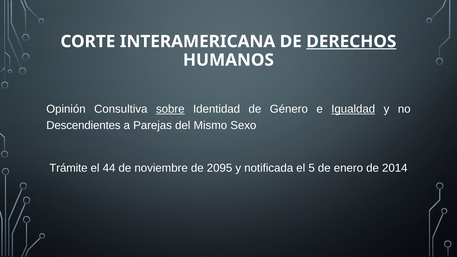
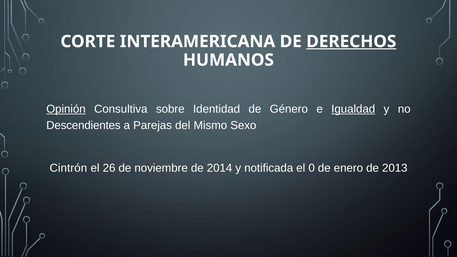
Opinión underline: none -> present
sobre underline: present -> none
Trámite: Trámite -> Cintrón
44: 44 -> 26
2095: 2095 -> 2014
5: 5 -> 0
2014: 2014 -> 2013
